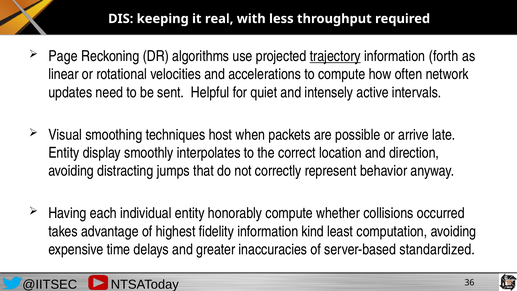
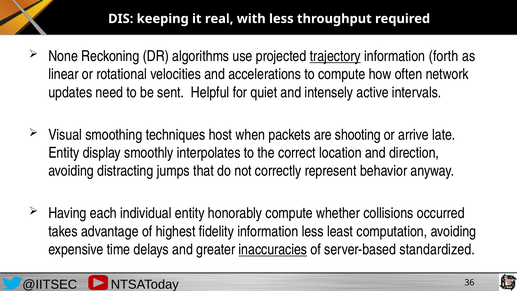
Page: Page -> None
possible: possible -> shooting
information kind: kind -> less
inaccuracies underline: none -> present
